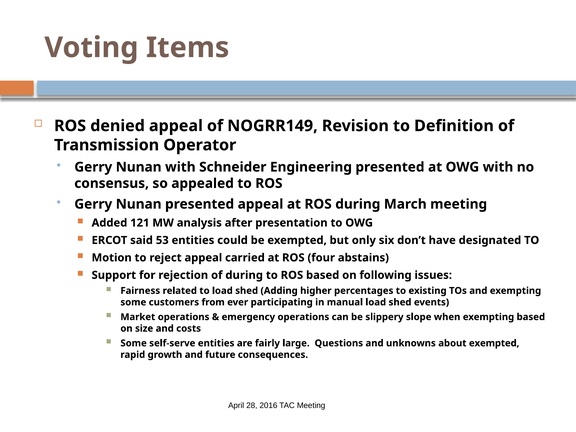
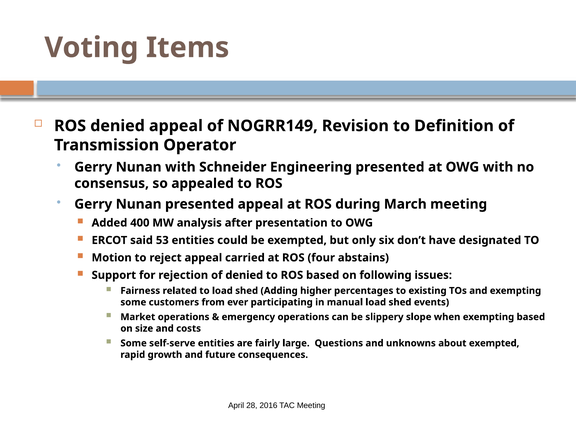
121: 121 -> 400
of during: during -> denied
